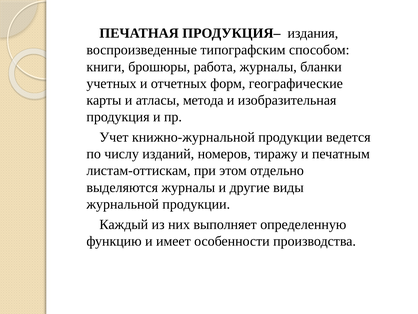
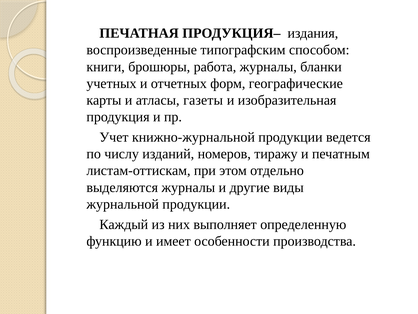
метода: метода -> газеты
